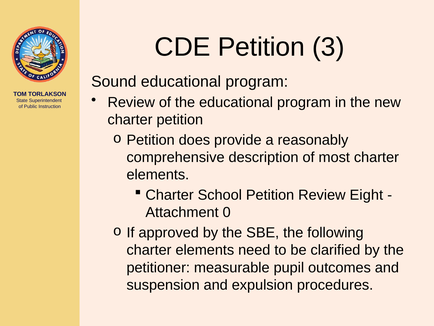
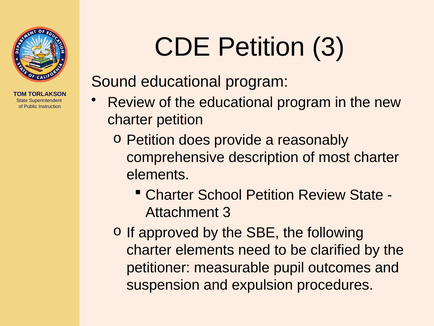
Review Eight: Eight -> State
Attachment 0: 0 -> 3
